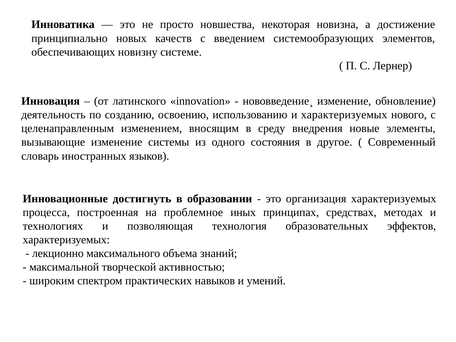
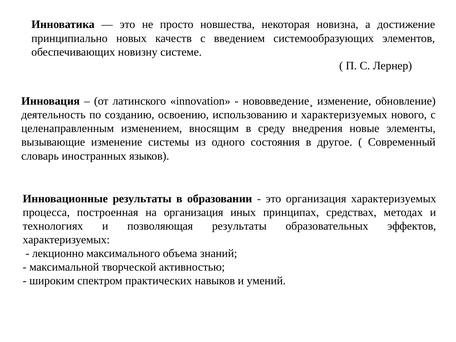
Инновационные достигнуть: достигнуть -> результаты
на проблемное: проблемное -> организация
позволяющая технология: технология -> результаты
